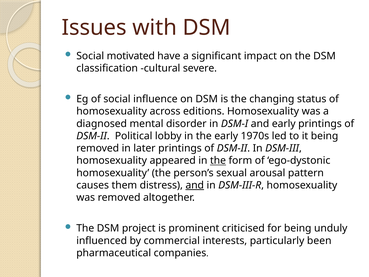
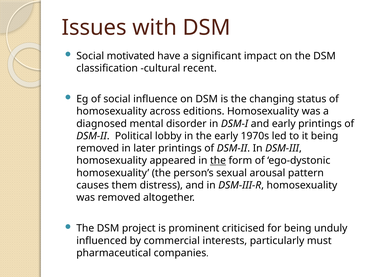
severe: severe -> recent
and at (195, 185) underline: present -> none
been: been -> must
